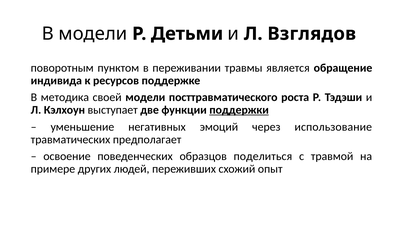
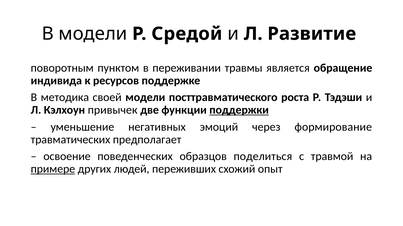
Детьми: Детьми -> Средой
Взглядов: Взглядов -> Развитие
выступает: выступает -> привычек
использование: использование -> формирование
примере underline: none -> present
